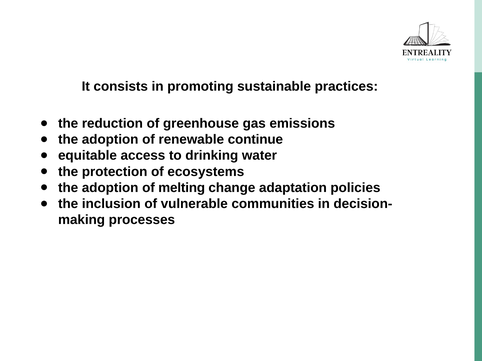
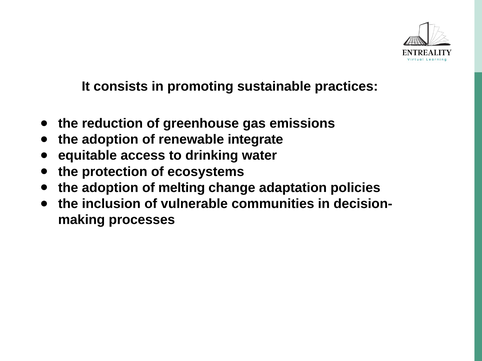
continue: continue -> integrate
